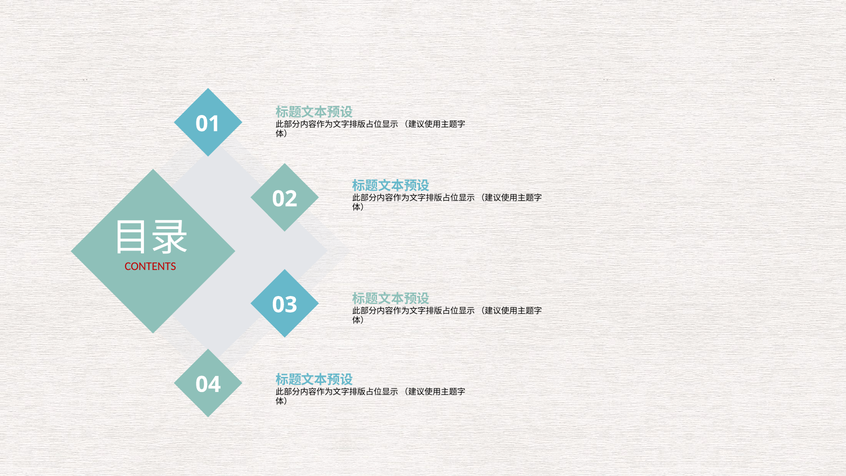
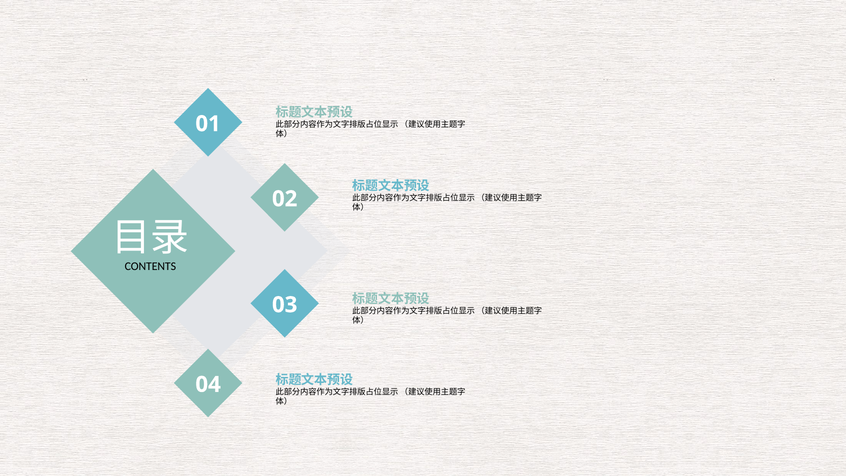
CONTENTS colour: red -> black
